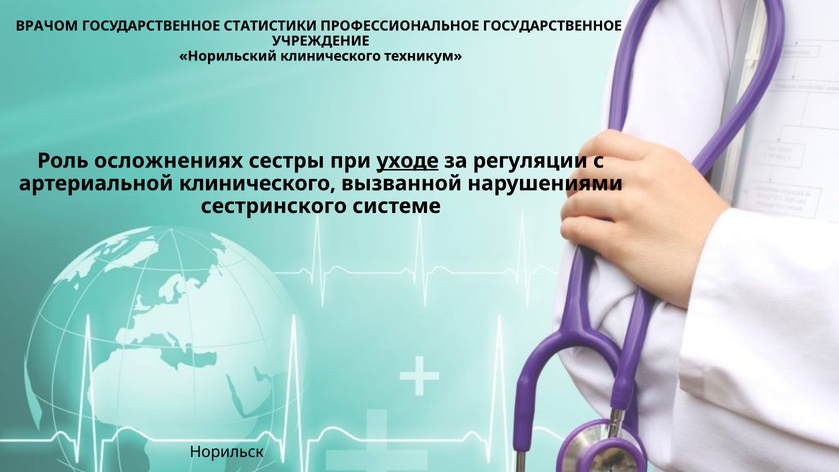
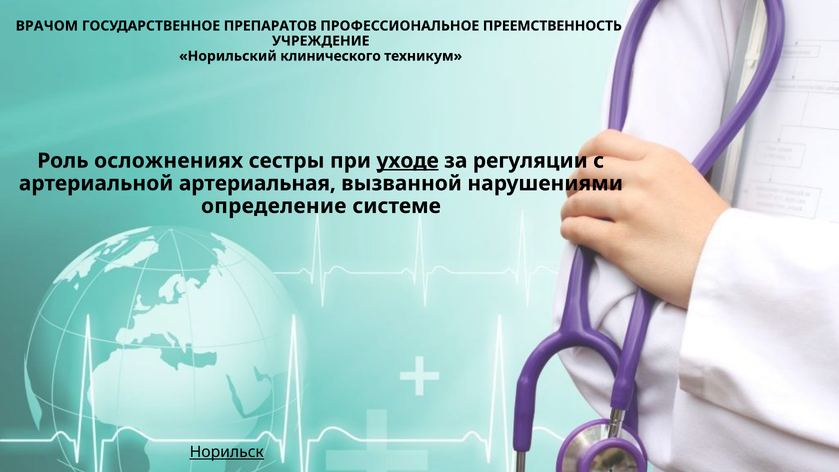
СТАТИСТИКИ: СТАТИСТИКИ -> ПРЕПАРАТОВ
ПРОФЕССИОНАЛЬНОЕ ГОСУДАРСТВЕННОЕ: ГОСУДАРСТВЕННОЕ -> ПРЕЕМСТВЕННОСТЬ
артериальной клинического: клинического -> артериальная
сестринского: сестринского -> определение
Норильск underline: none -> present
